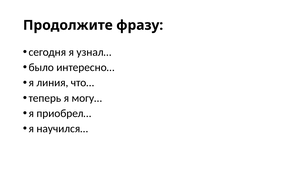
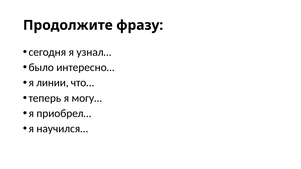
линия: линия -> линии
